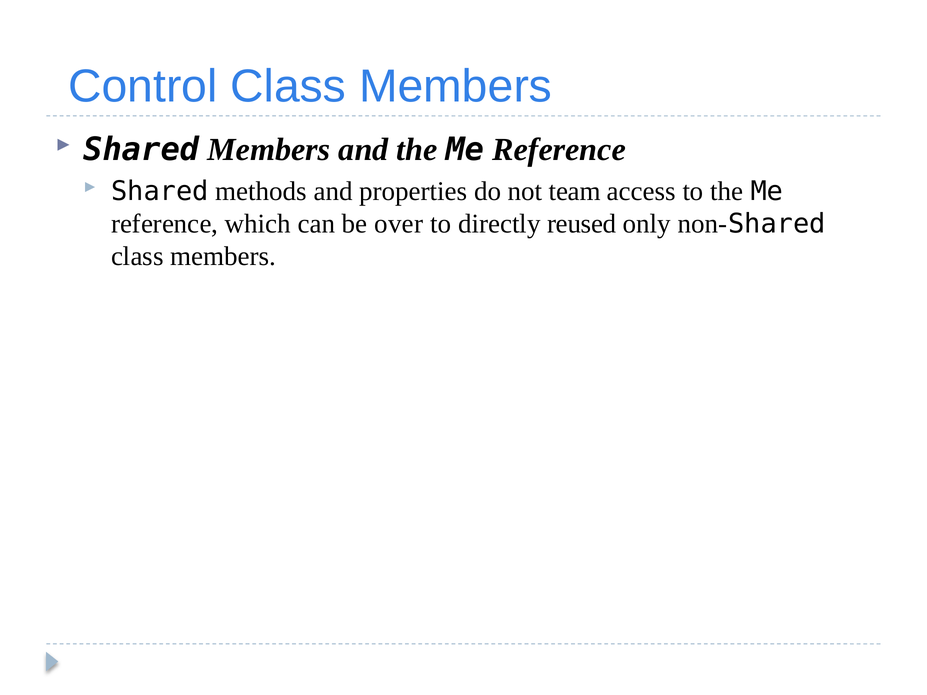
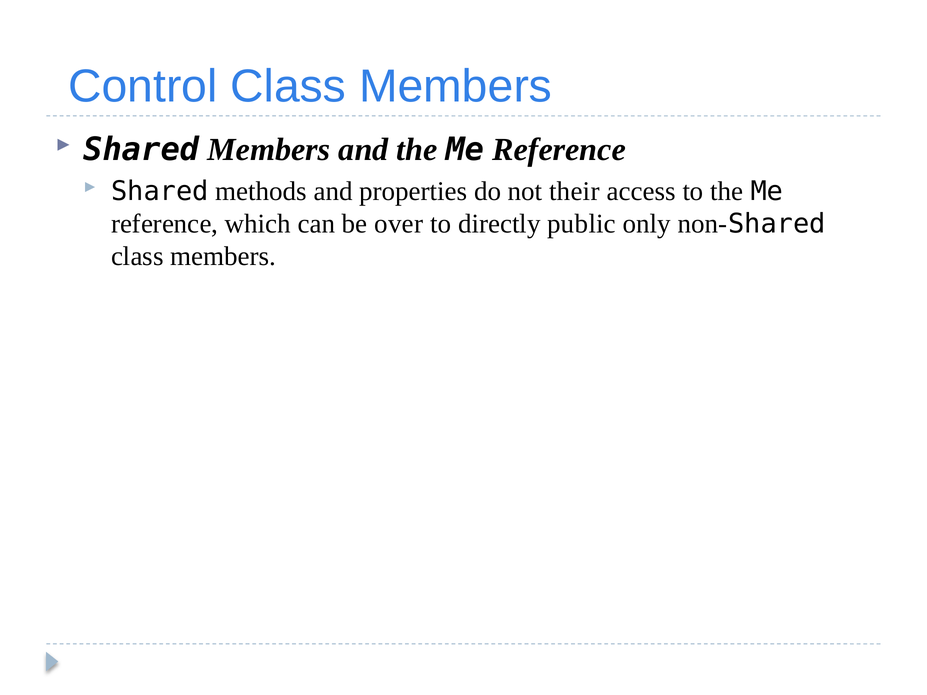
team: team -> their
reused: reused -> public
